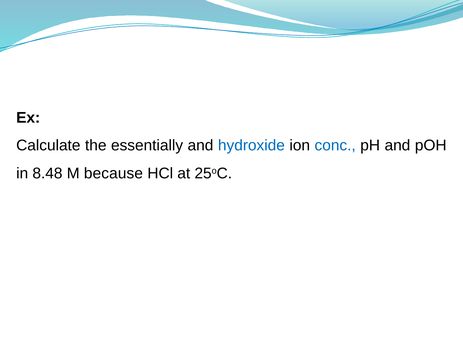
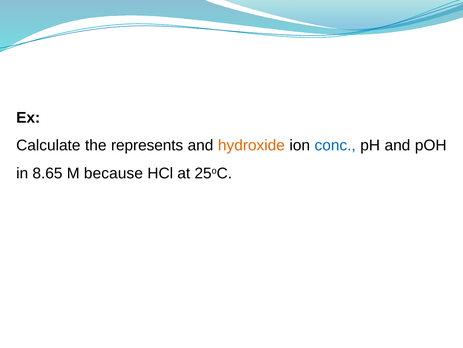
essentially: essentially -> represents
hydroxide colour: blue -> orange
8.48: 8.48 -> 8.65
